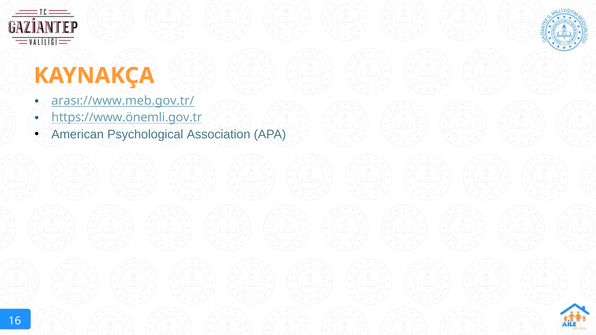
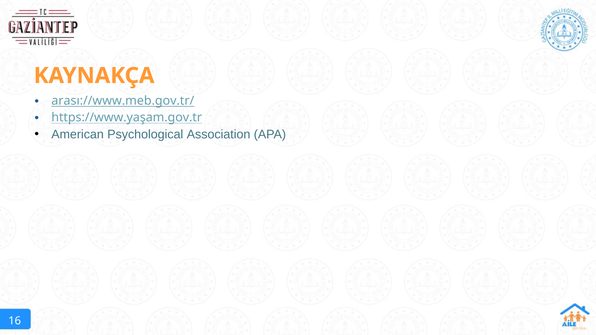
https://www.önemli.gov.tr: https://www.önemli.gov.tr -> https://www.yaşam.gov.tr
